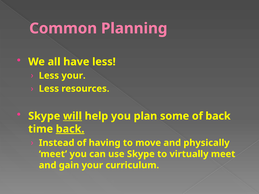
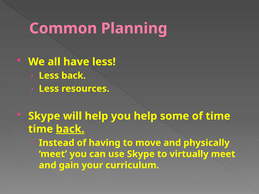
Less your: your -> back
will underline: present -> none
you plan: plan -> help
of back: back -> time
